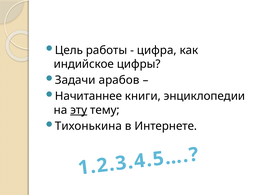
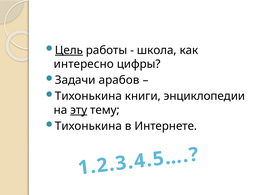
Цель underline: none -> present
цифра: цифра -> школа
индийское: индийское -> интересно
Начитаннее at (88, 96): Начитаннее -> Тихонькина
